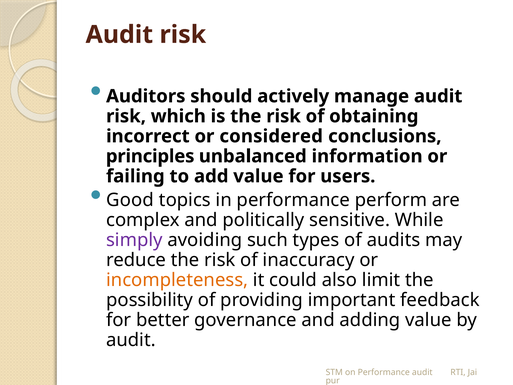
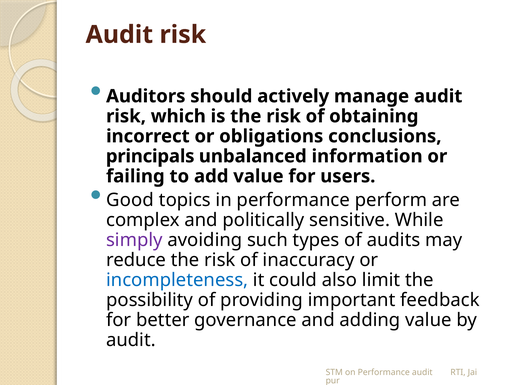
considered: considered -> obligations
principles: principles -> principals
incompleteness colour: orange -> blue
